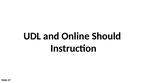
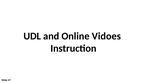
Should: Should -> Vidoes
